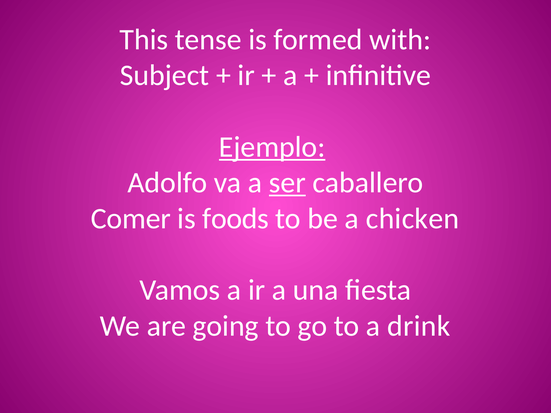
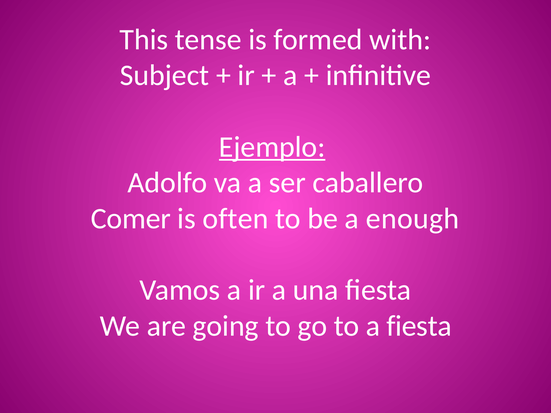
ser underline: present -> none
foods: foods -> often
chicken: chicken -> enough
a drink: drink -> fiesta
